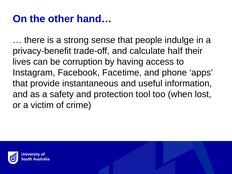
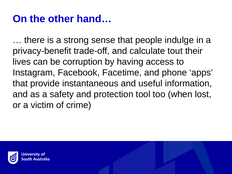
half: half -> tout
